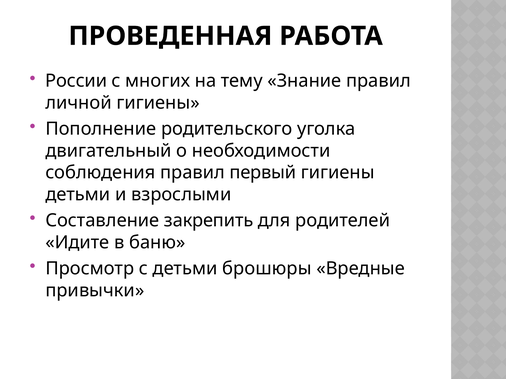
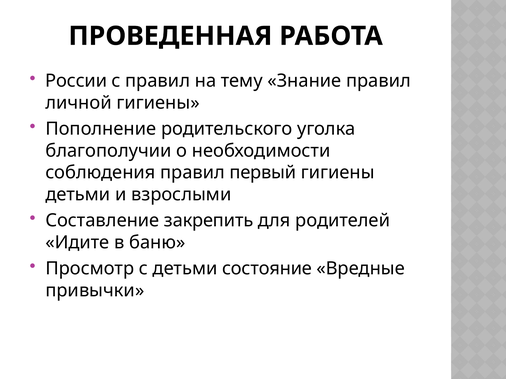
с многих: многих -> правил
двигательный: двигательный -> благополучии
брошюры: брошюры -> состояние
